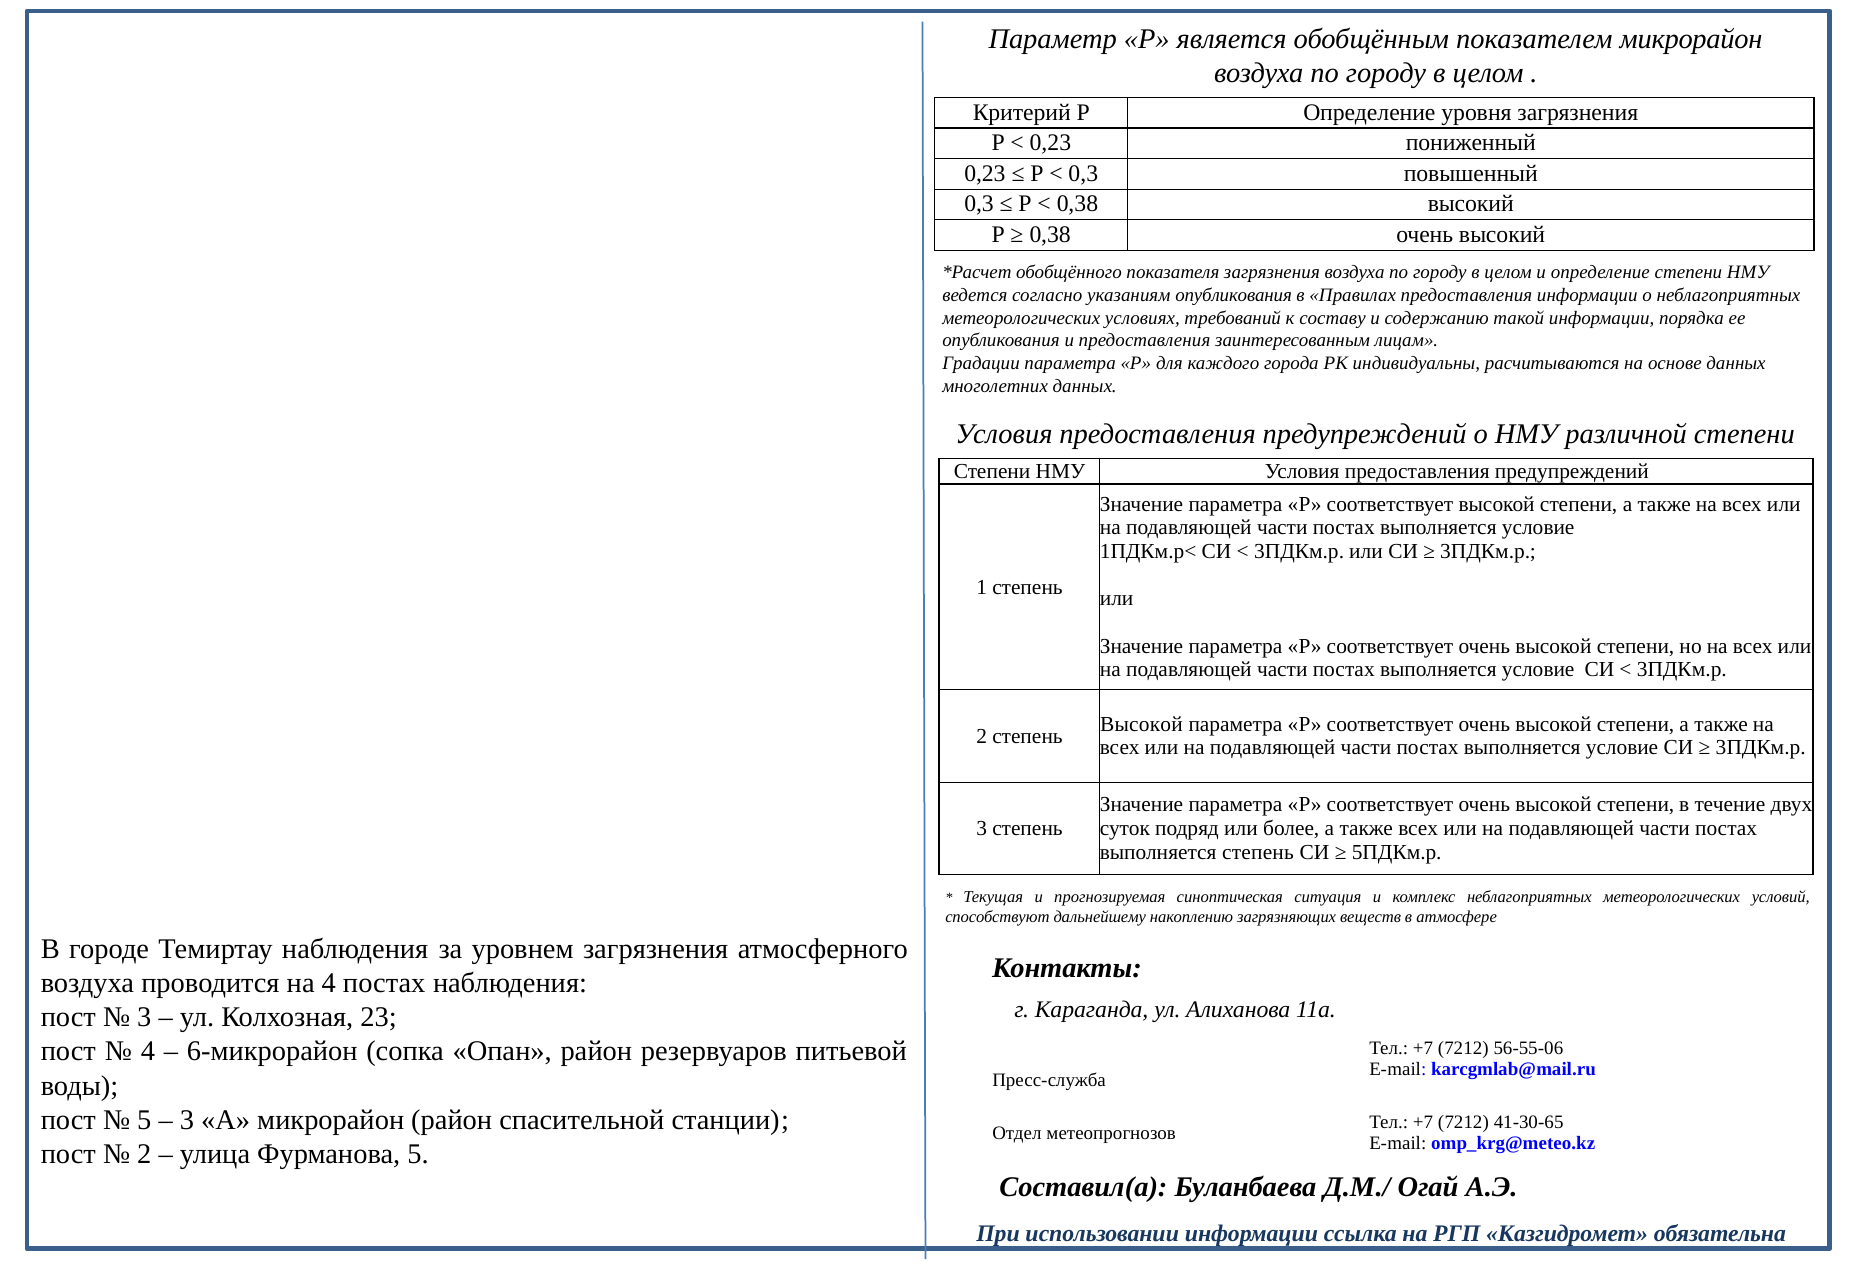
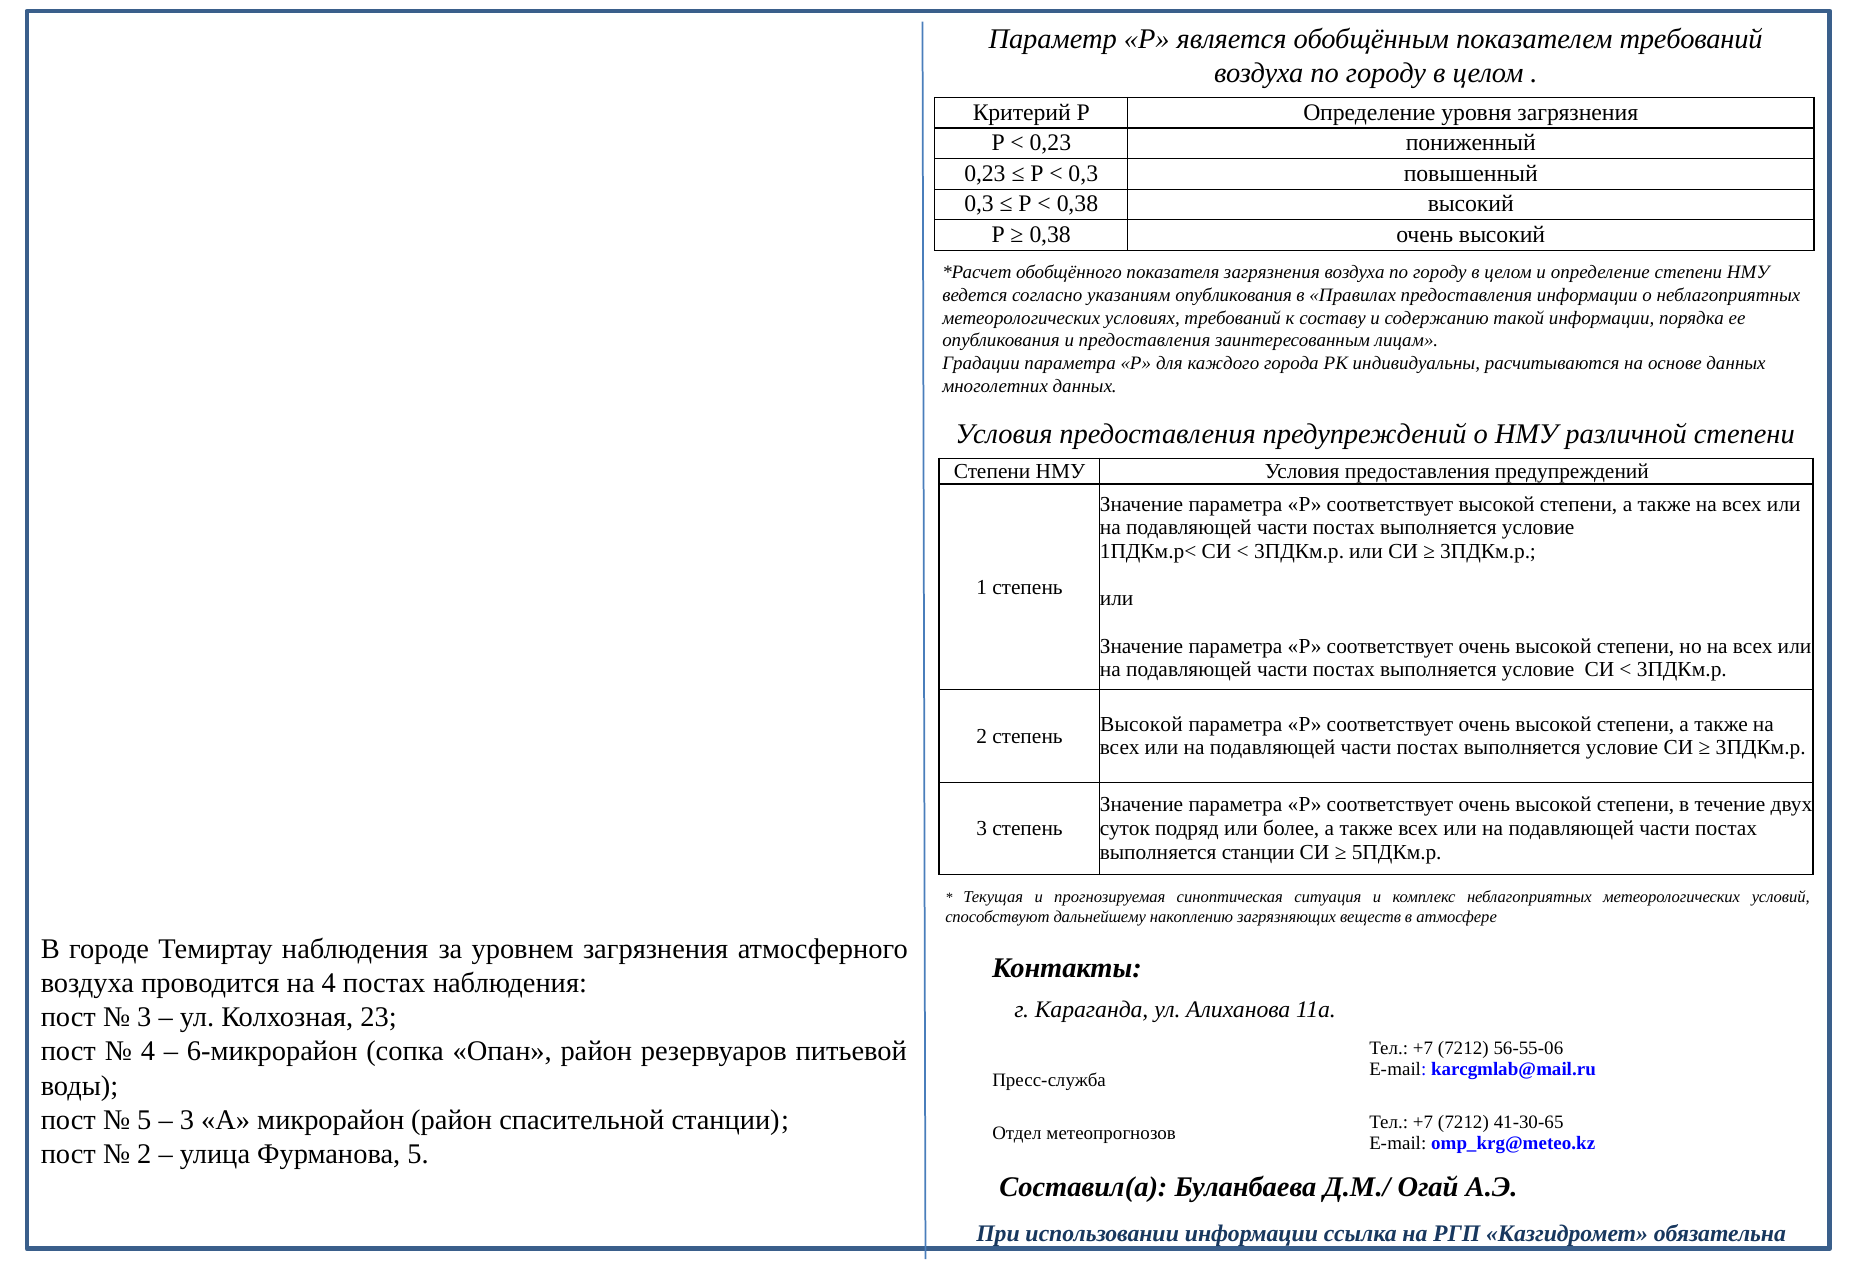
показателем микрорайон: микрорайон -> требований
выполняется степень: степень -> станции
